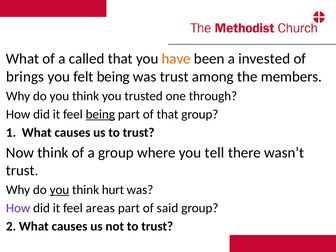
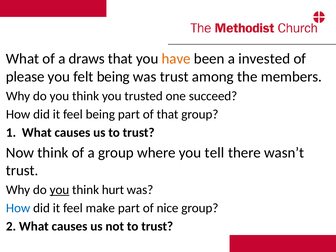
called: called -> draws
brings: brings -> please
through: through -> succeed
being at (100, 114) underline: present -> none
How at (18, 208) colour: purple -> blue
areas: areas -> make
said: said -> nice
